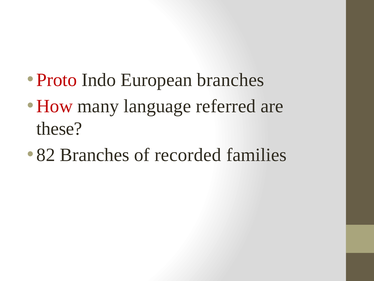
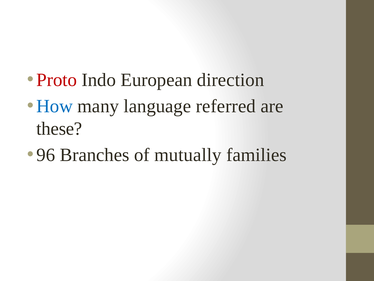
European branches: branches -> direction
How colour: red -> blue
82: 82 -> 96
recorded: recorded -> mutually
